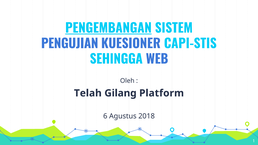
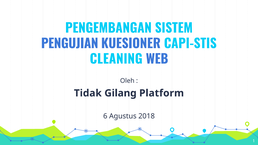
PENGEMBANGAN underline: present -> none
SEHINGGA: SEHINGGA -> CLEANING
Telah: Telah -> Tidak
